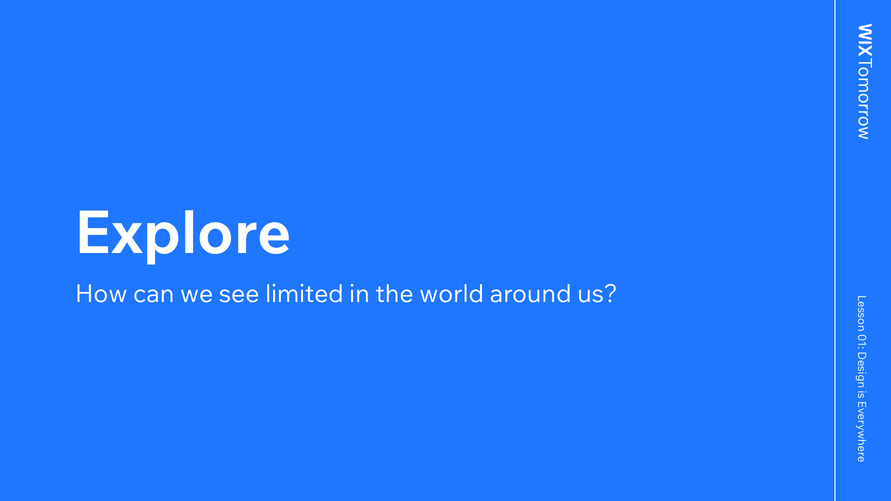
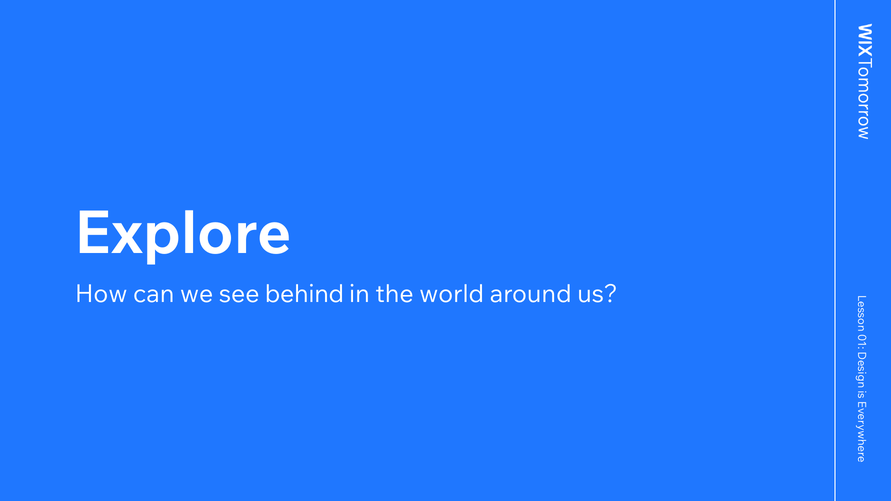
limited: limited -> behind
